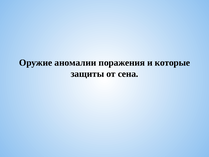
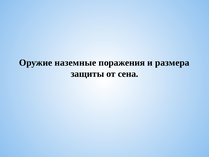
аномалии: аномалии -> наземные
которые: которые -> размера
